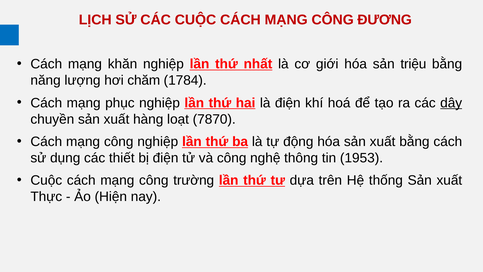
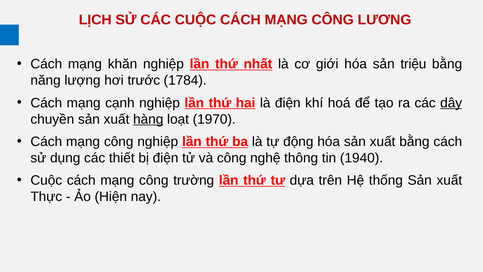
ĐƯƠNG: ĐƯƠNG -> LƯƠNG
chăm: chăm -> trước
phục: phục -> cạnh
hàng underline: none -> present
7870: 7870 -> 1970
1953: 1953 -> 1940
